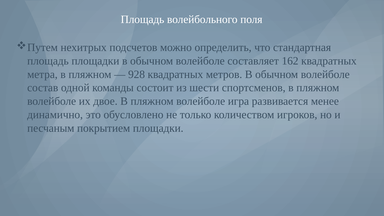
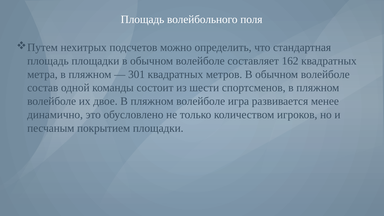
928: 928 -> 301
